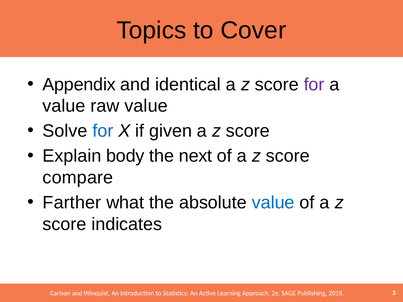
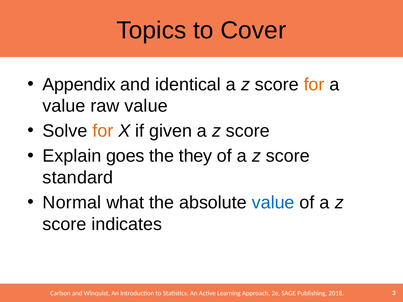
for at (314, 85) colour: purple -> orange
for at (103, 131) colour: blue -> orange
body: body -> goes
next: next -> they
compare: compare -> standard
Farther: Farther -> Normal
